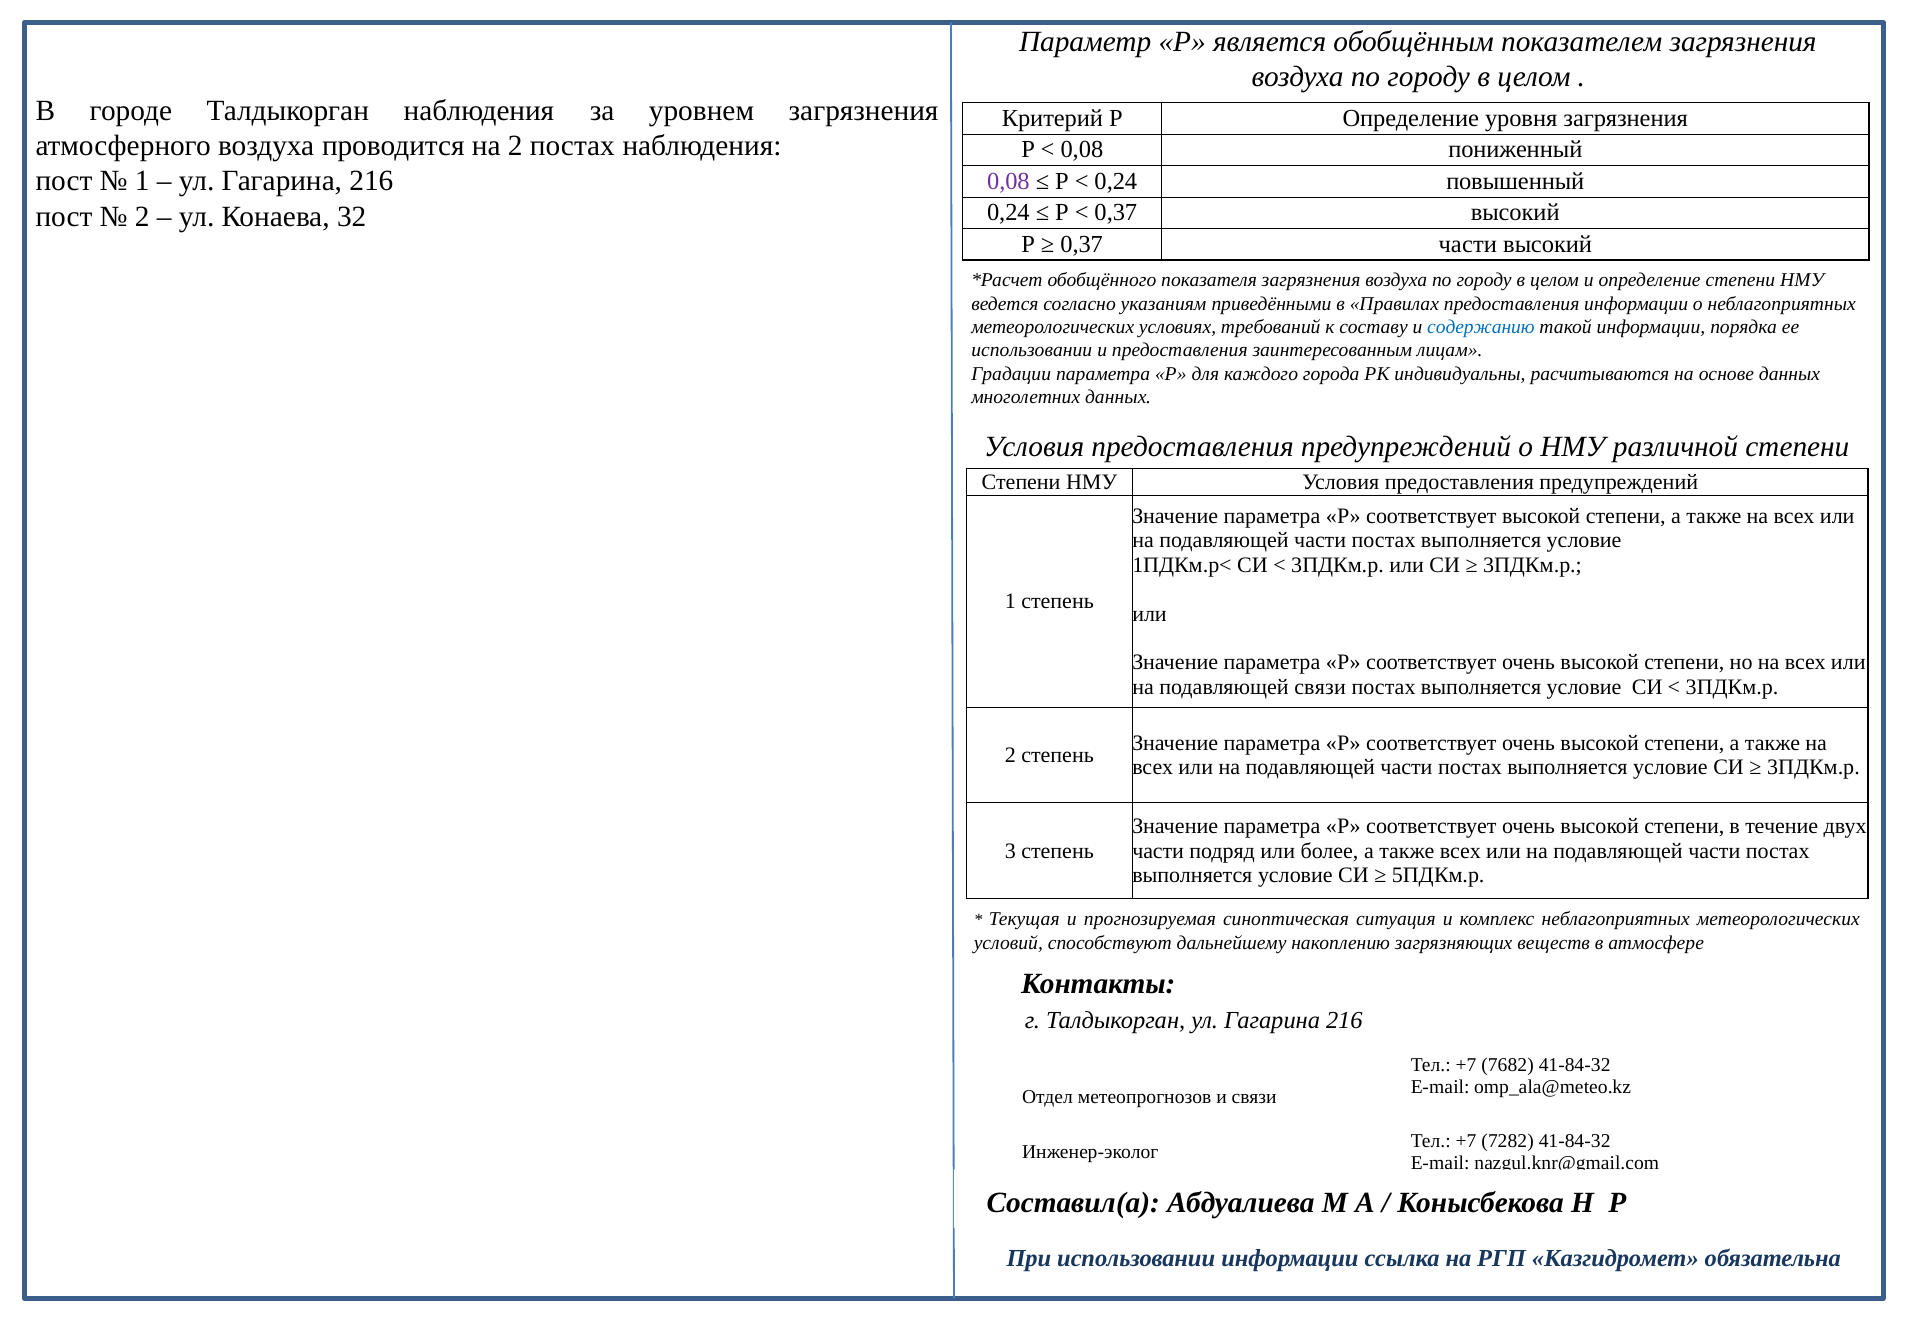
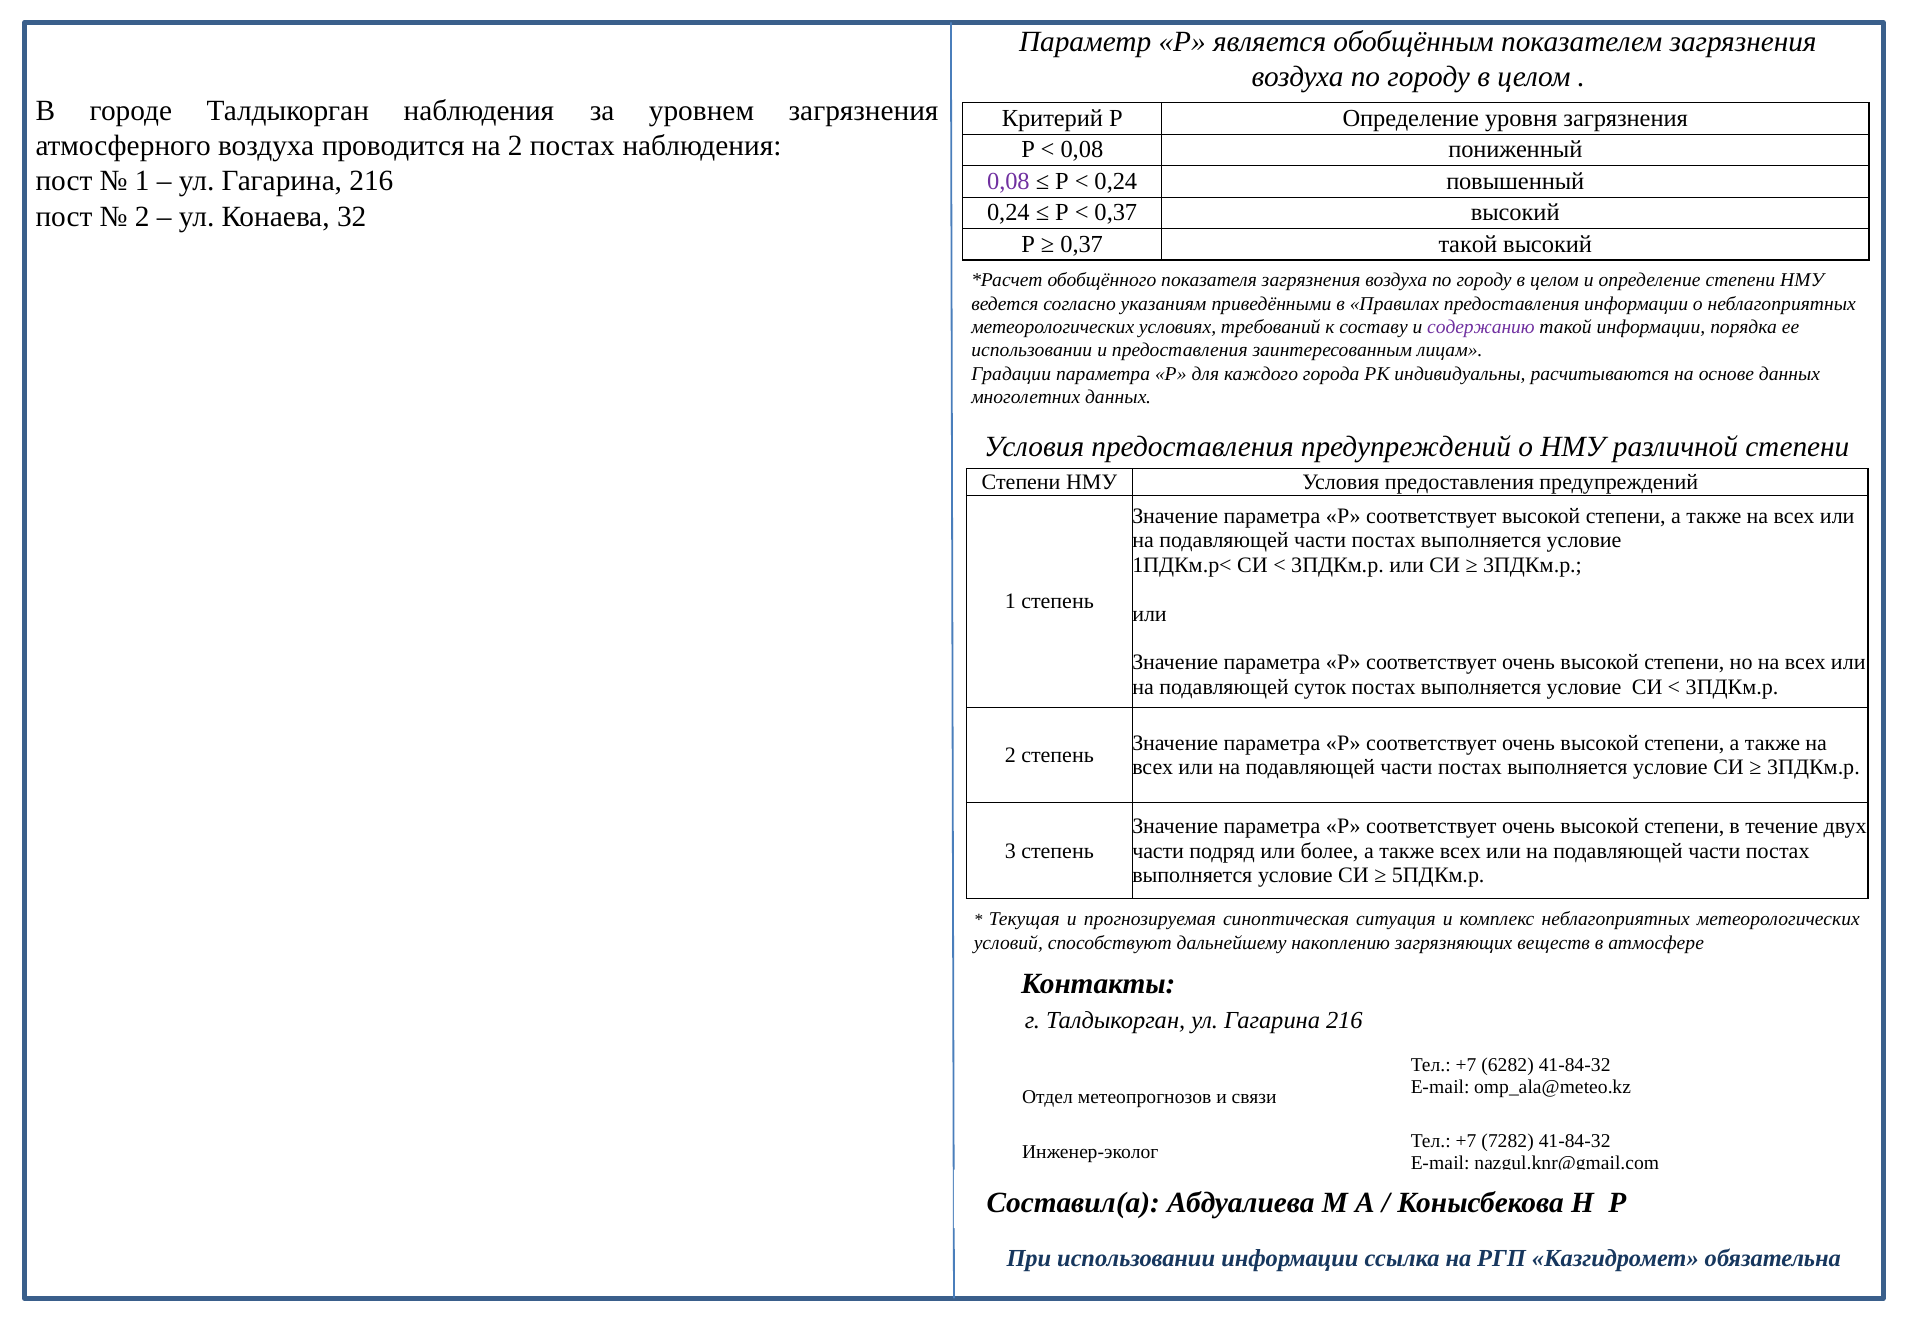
0,37 части: части -> такой
содержанию colour: blue -> purple
подавляющей связи: связи -> суток
7682: 7682 -> 6282
